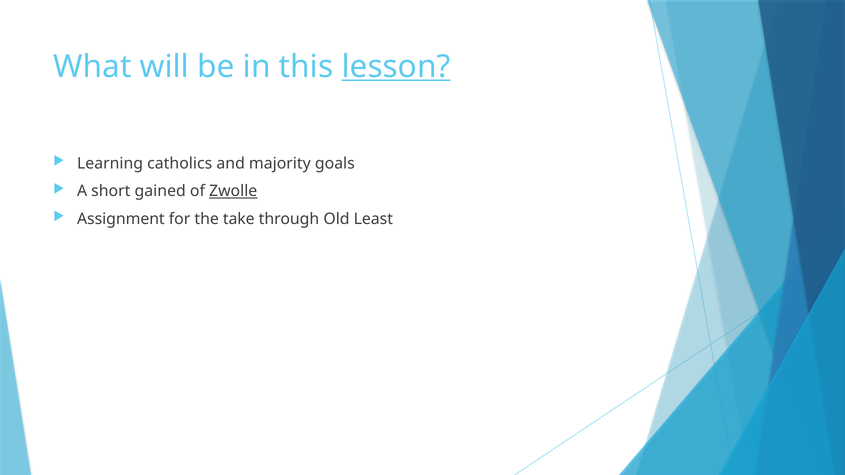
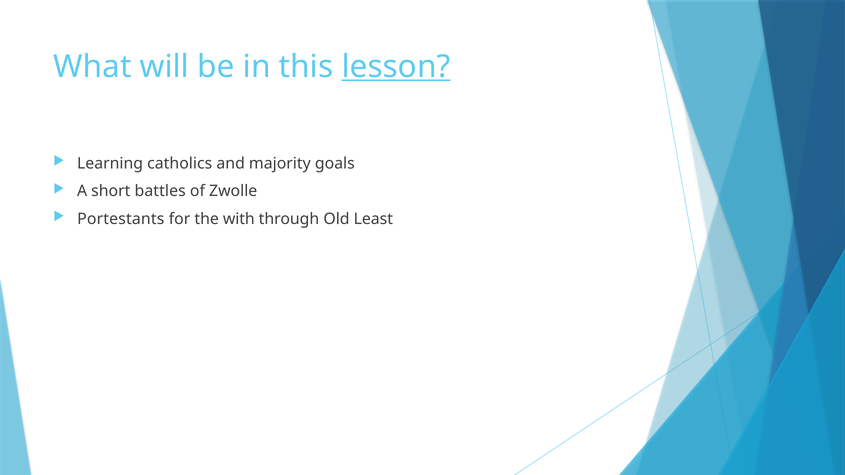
gained: gained -> battles
Zwolle underline: present -> none
Assignment: Assignment -> Portestants
take: take -> with
